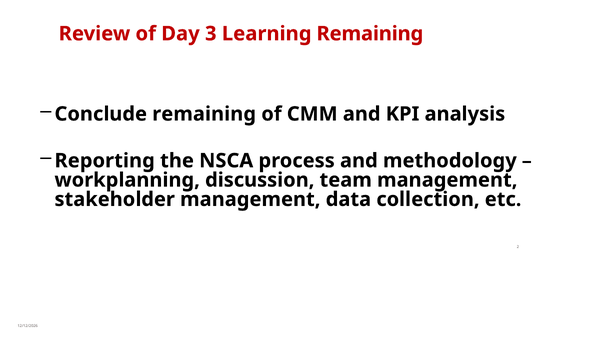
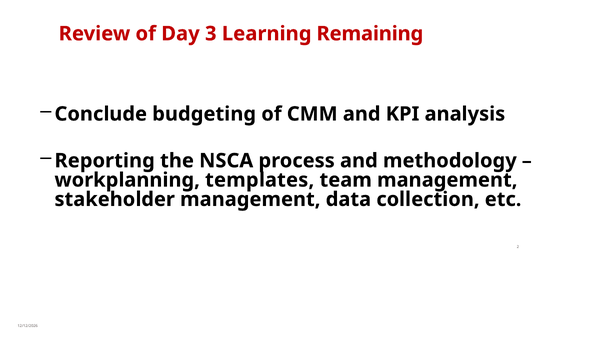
Conclude remaining: remaining -> budgeting
discussion: discussion -> templates
